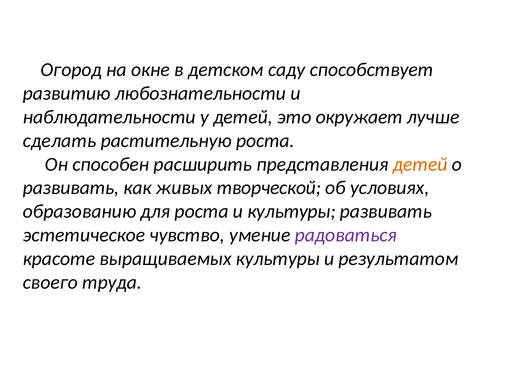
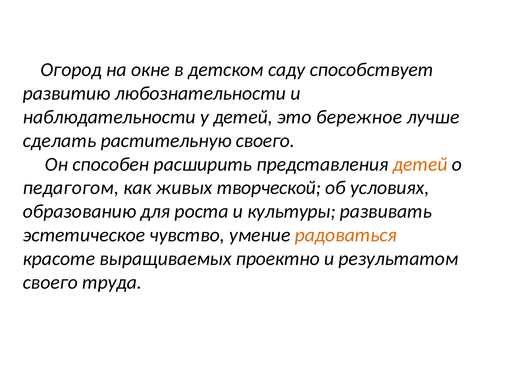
окружает: окружает -> бережное
растительную роста: роста -> своего
развивать at (71, 188): развивать -> педагогом
радоваться colour: purple -> orange
выращиваемых культуры: культуры -> проектно
